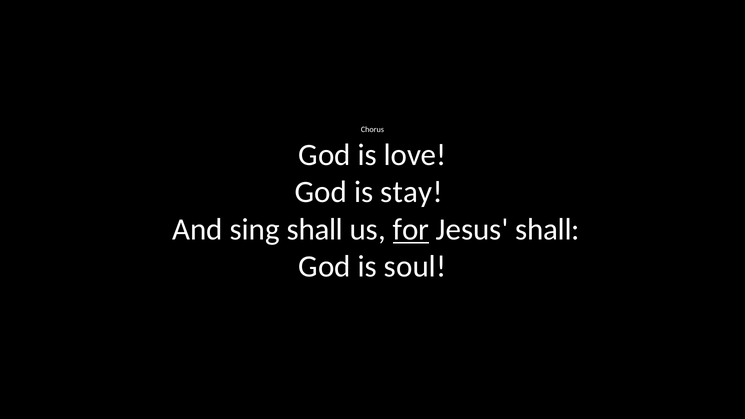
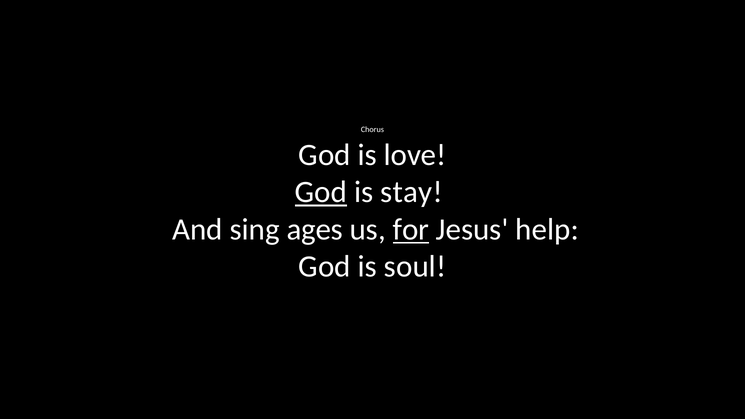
God at (321, 192) underline: none -> present
sing shall: shall -> ages
Jesus shall: shall -> help
